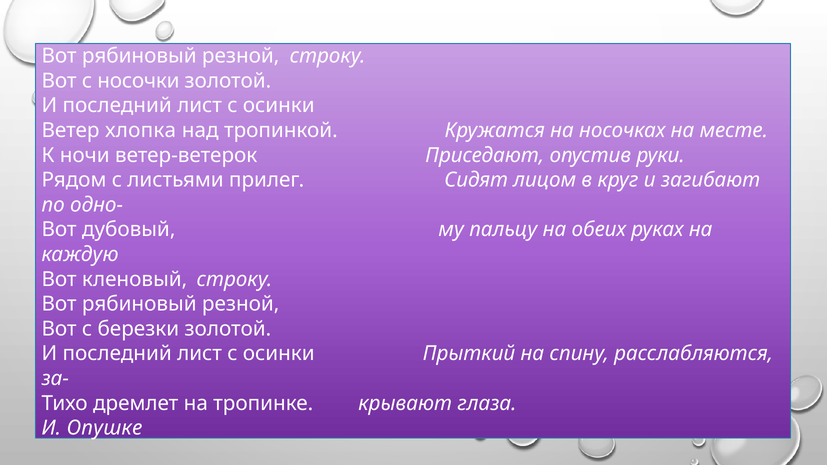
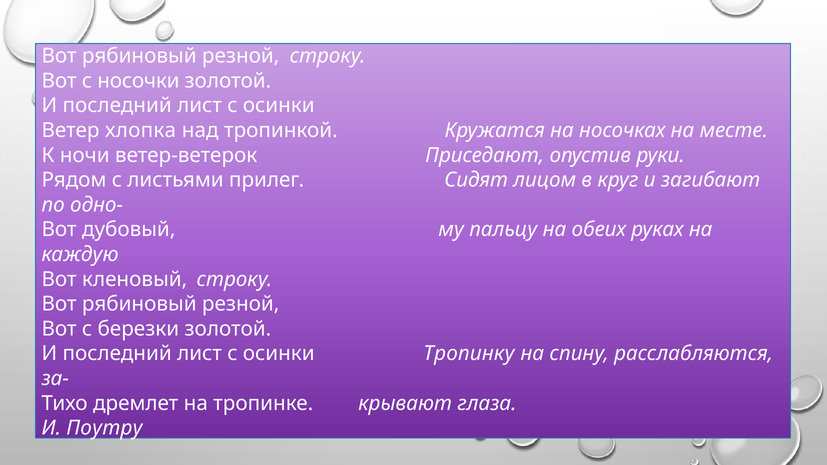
Прыткий: Прыткий -> Тропинку
Опушке: Опушке -> Поутру
